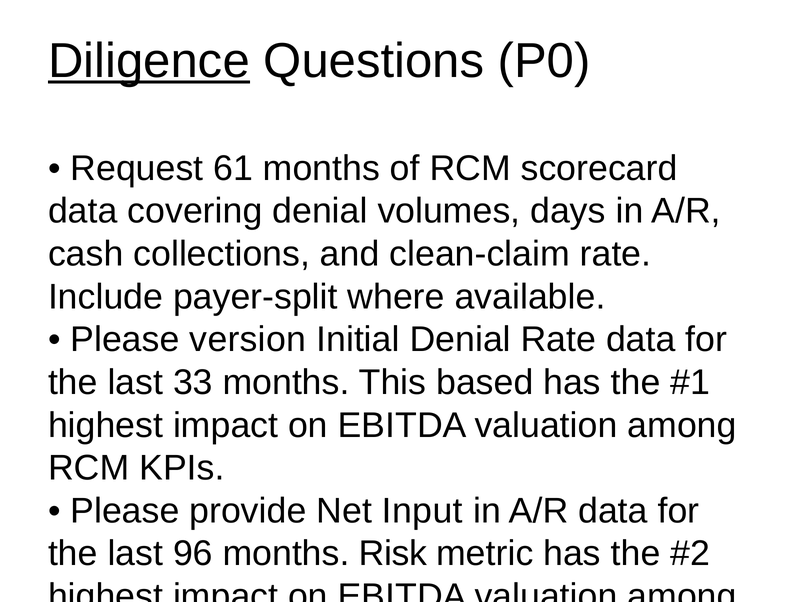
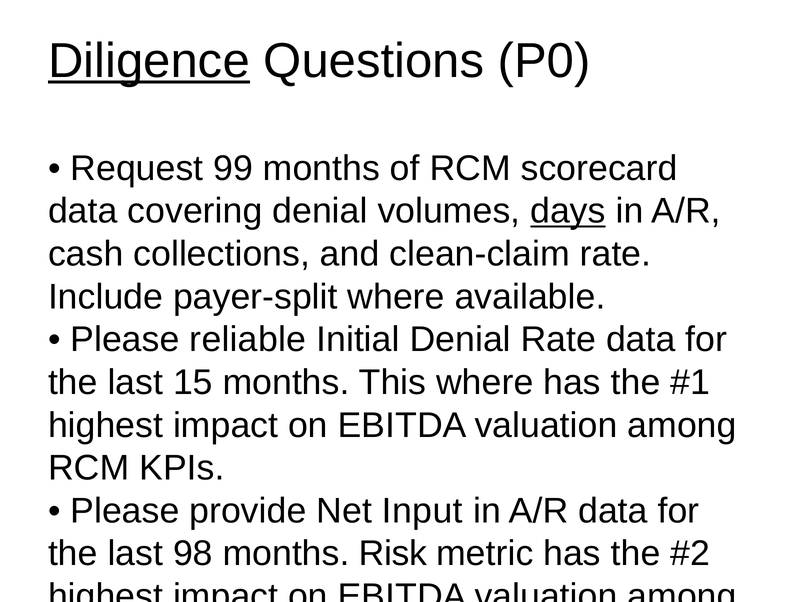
61: 61 -> 99
days underline: none -> present
version: version -> reliable
33: 33 -> 15
This based: based -> where
96: 96 -> 98
